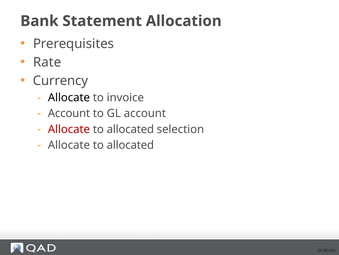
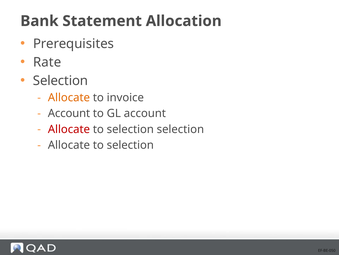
Currency at (61, 81): Currency -> Selection
Allocate at (69, 97) colour: black -> orange
allocated at (130, 129): allocated -> selection
allocated at (130, 145): allocated -> selection
